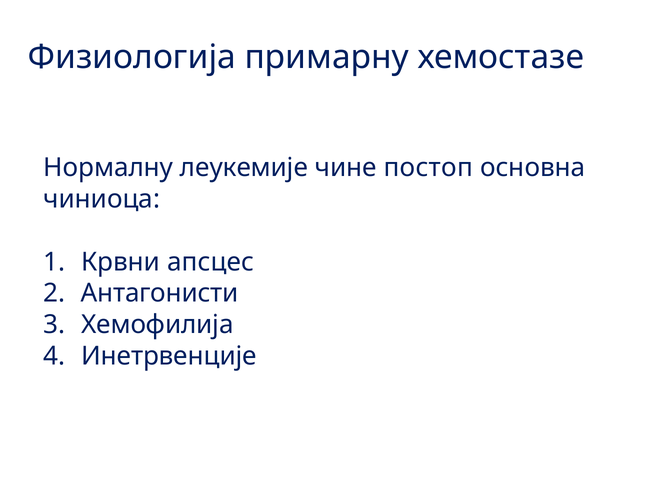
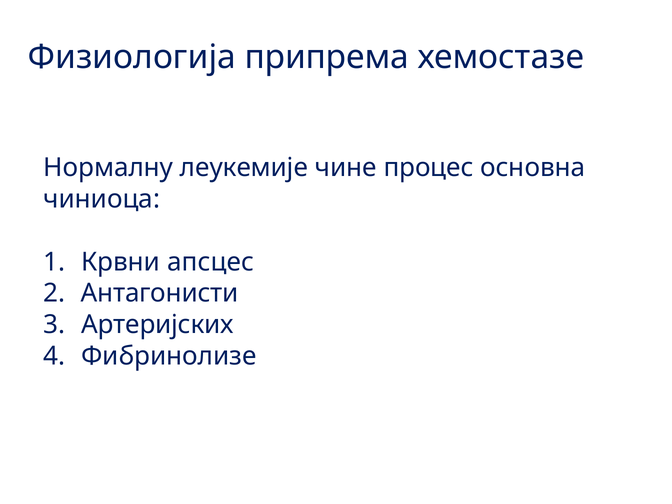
примарну: примарну -> припрема
постоп: постоп -> процес
Хемофилија: Хемофилија -> Артеријских
Инетрвенције: Инетрвенције -> Фибринолизе
